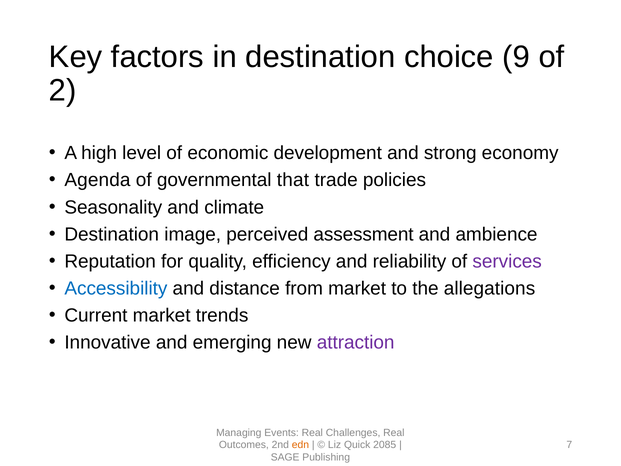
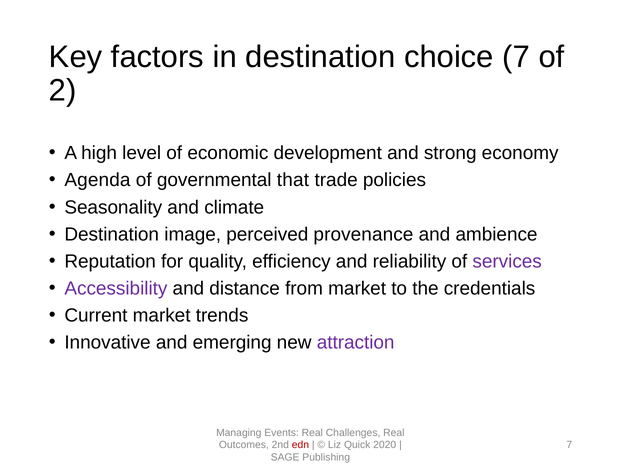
choice 9: 9 -> 7
assessment: assessment -> provenance
Accessibility colour: blue -> purple
allegations: allegations -> credentials
edn colour: orange -> red
2085: 2085 -> 2020
